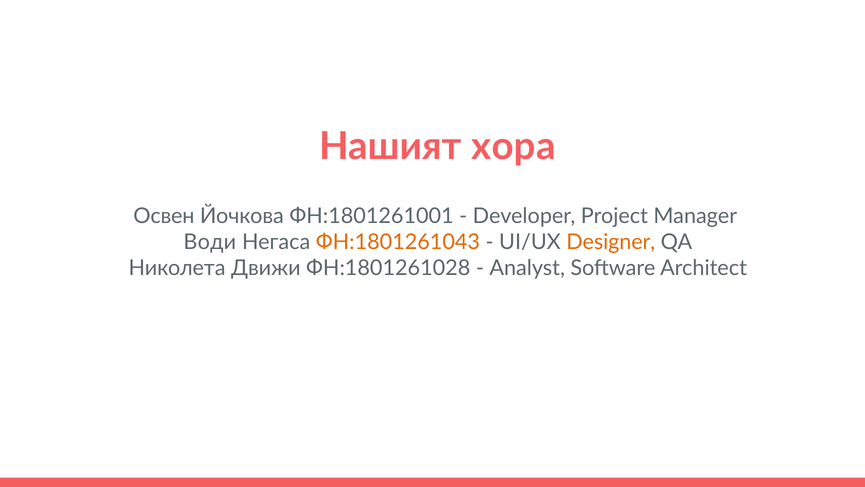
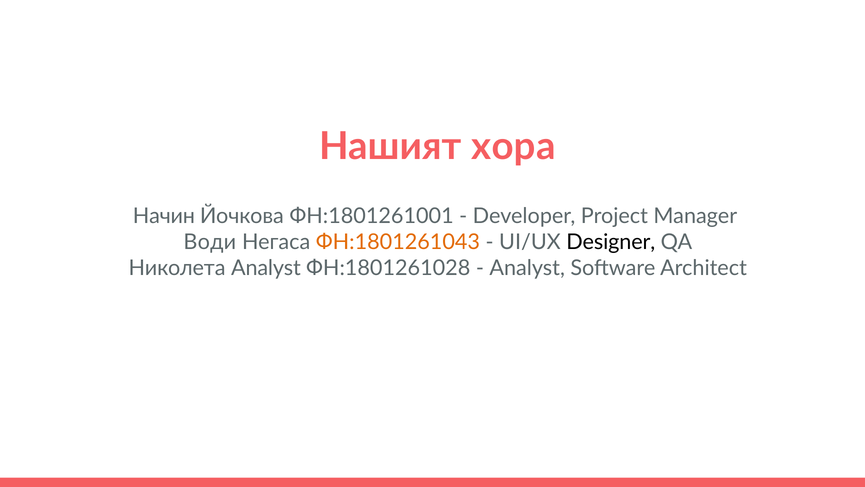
Освен: Освен -> Начин
Designer colour: orange -> black
Николета Движи: Движи -> Analyst
